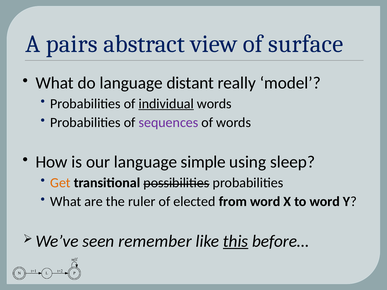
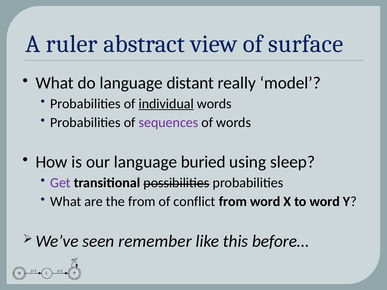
pairs: pairs -> ruler
simple: simple -> buried
Get colour: orange -> purple
the ruler: ruler -> from
elected: elected -> conflict
this underline: present -> none
